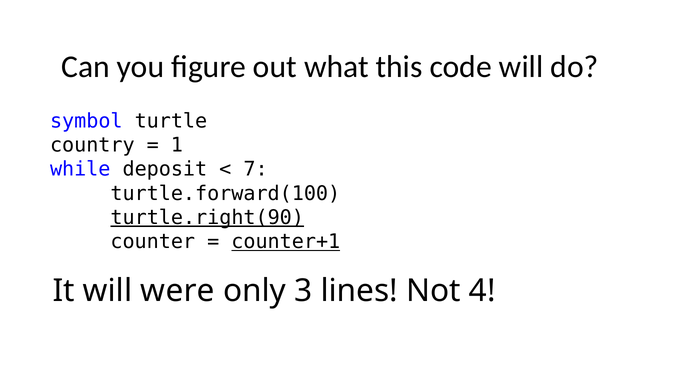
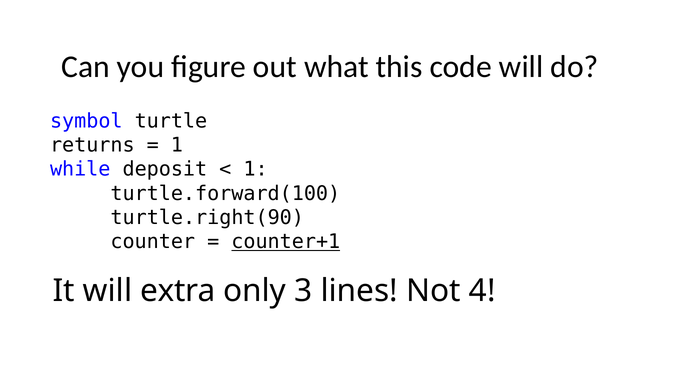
country: country -> returns
7 at (256, 169): 7 -> 1
turtle.right(90 underline: present -> none
were: were -> extra
